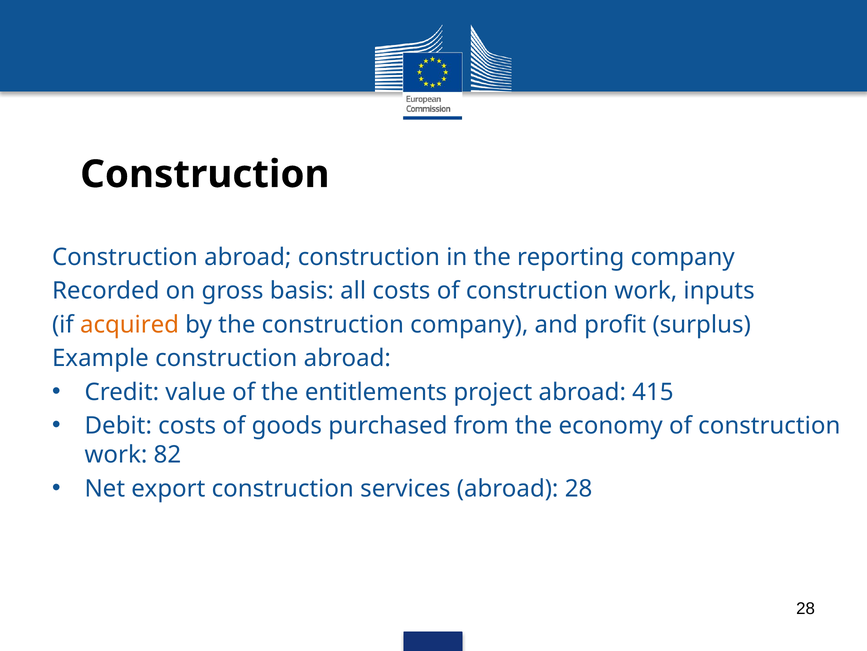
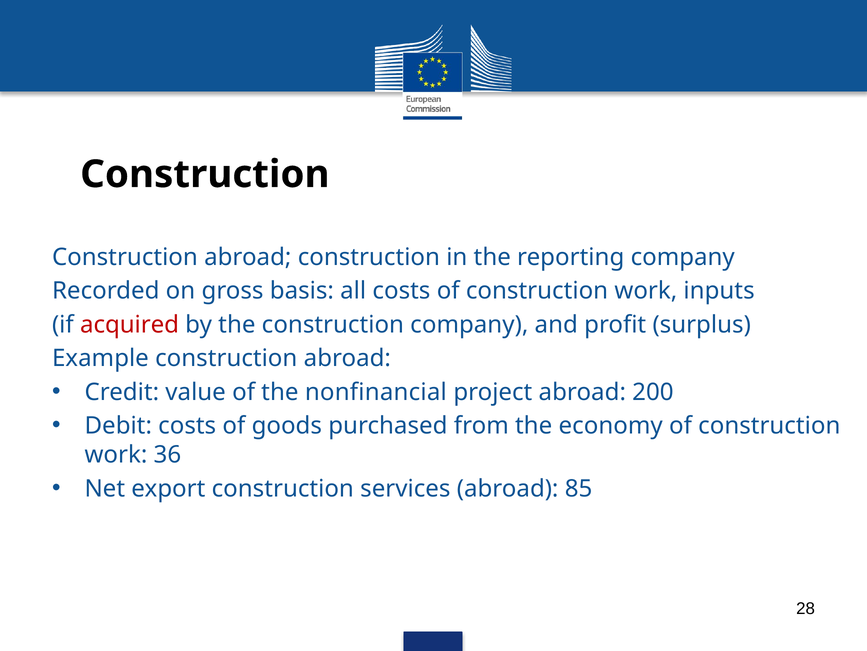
acquired colour: orange -> red
entitlements: entitlements -> nonfinancial
415: 415 -> 200
82: 82 -> 36
abroad 28: 28 -> 85
